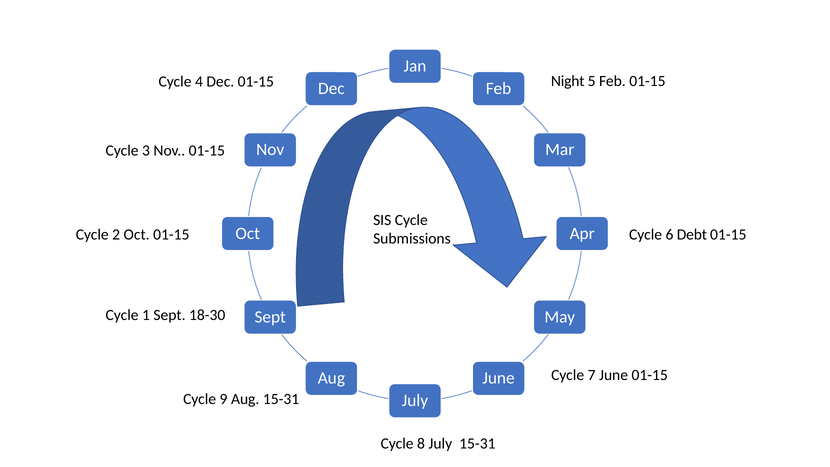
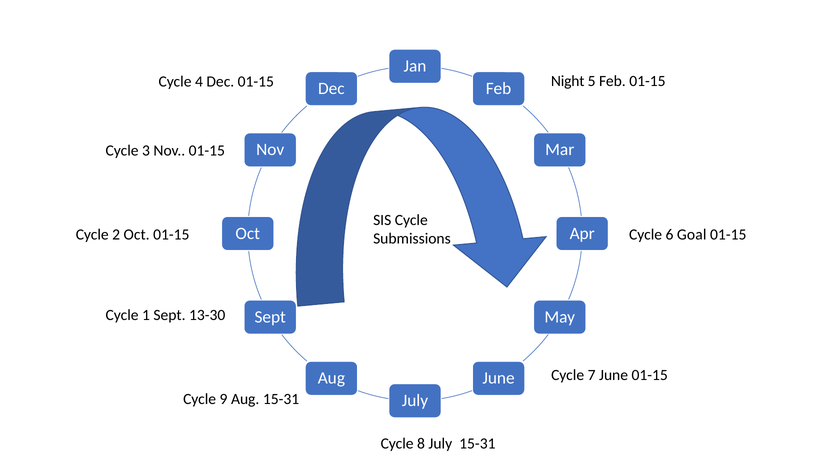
Debt: Debt -> Goal
18-30: 18-30 -> 13-30
